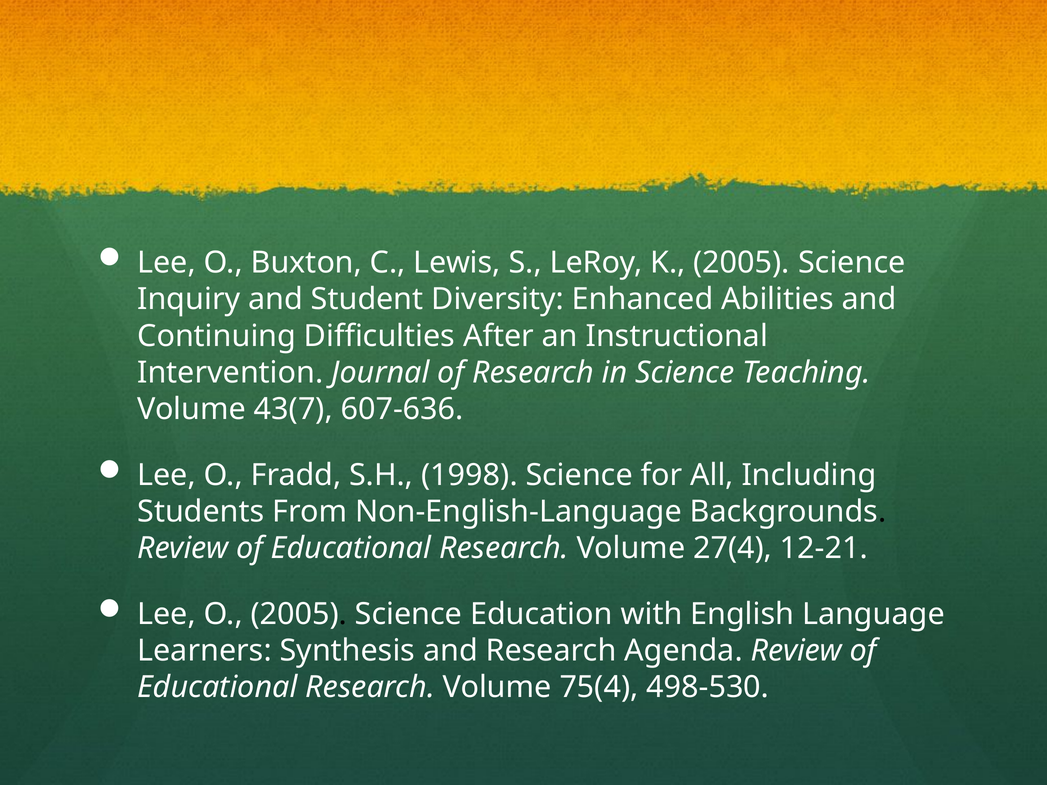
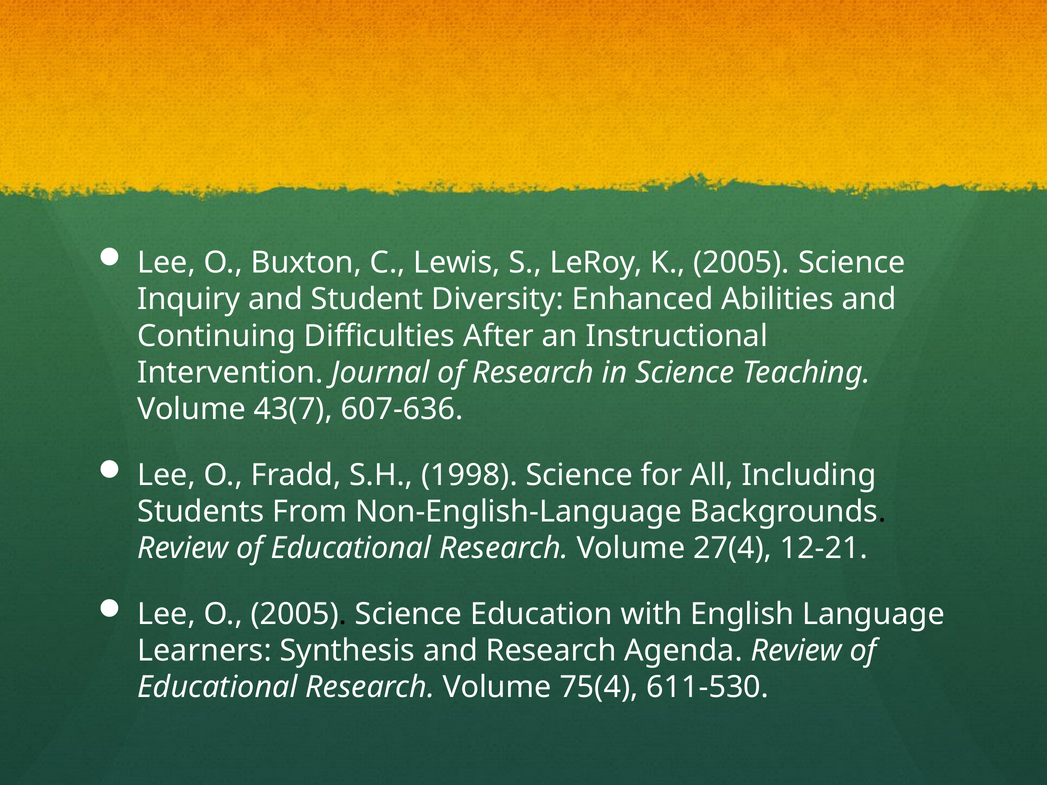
498-530: 498-530 -> 611-530
